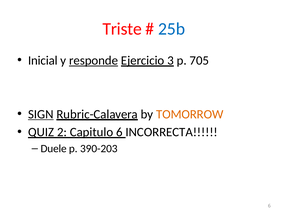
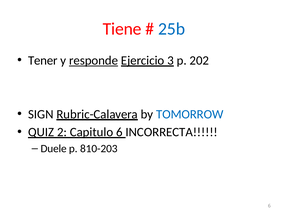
Triste: Triste -> Tiene
Inicial: Inicial -> Tener
705: 705 -> 202
SIGN underline: present -> none
TOMORROW colour: orange -> blue
390-203: 390-203 -> 810-203
